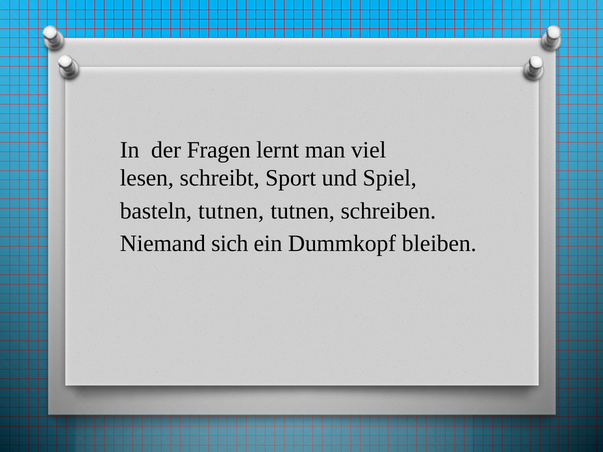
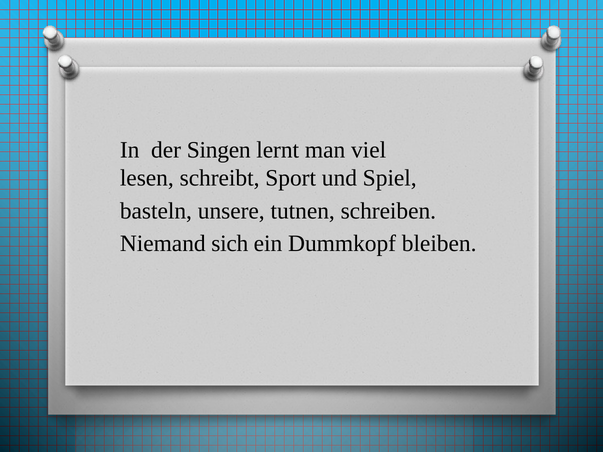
Fragen: Fragen -> Singen
basteln tutnen: tutnen -> unsere
